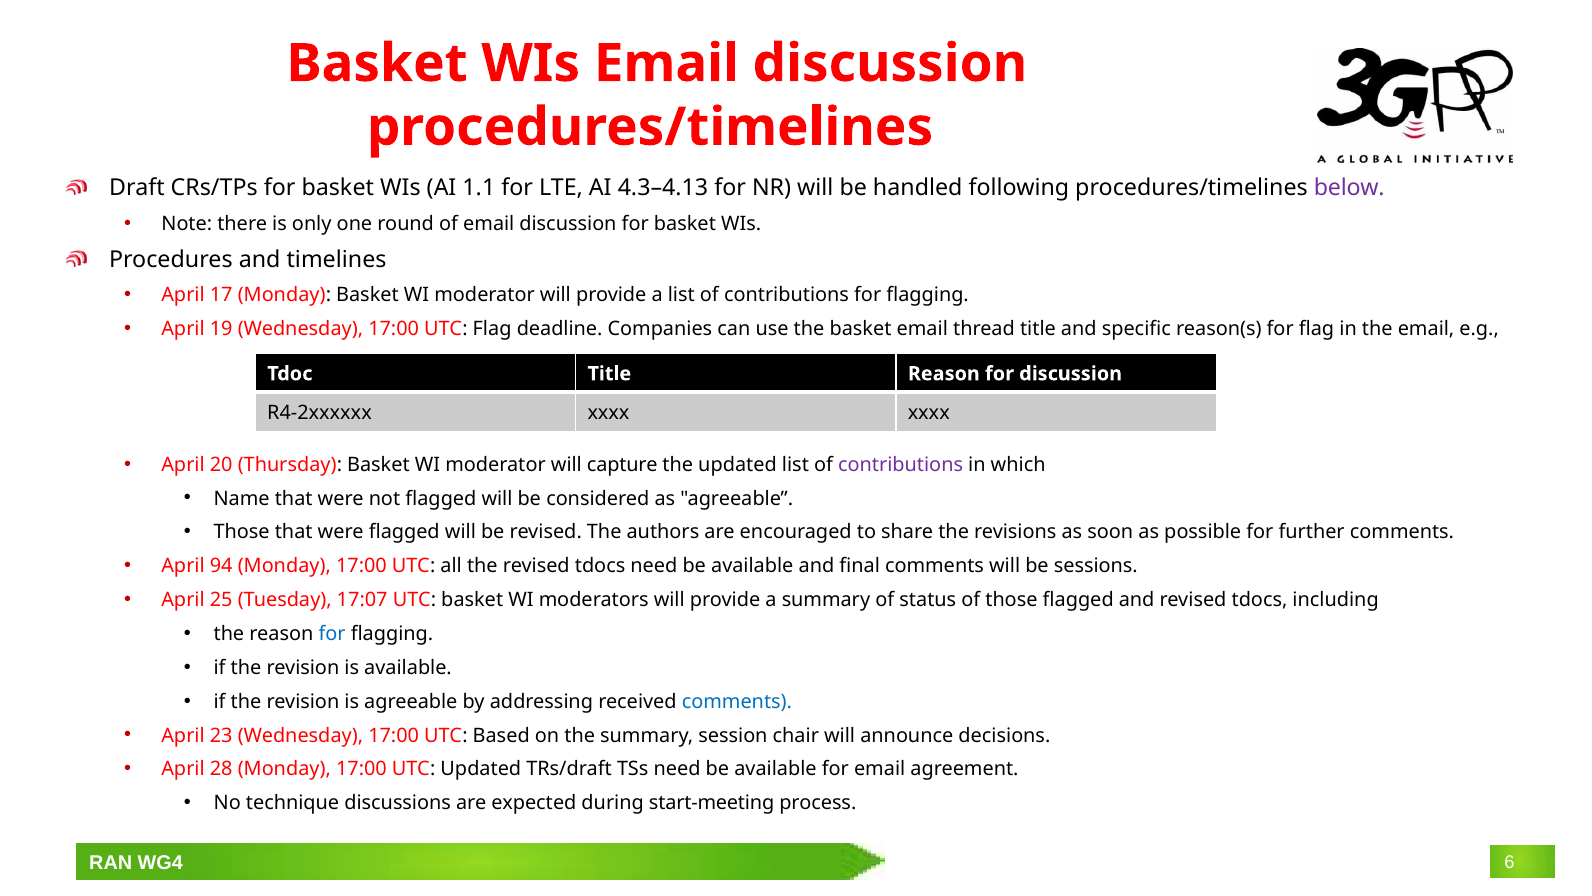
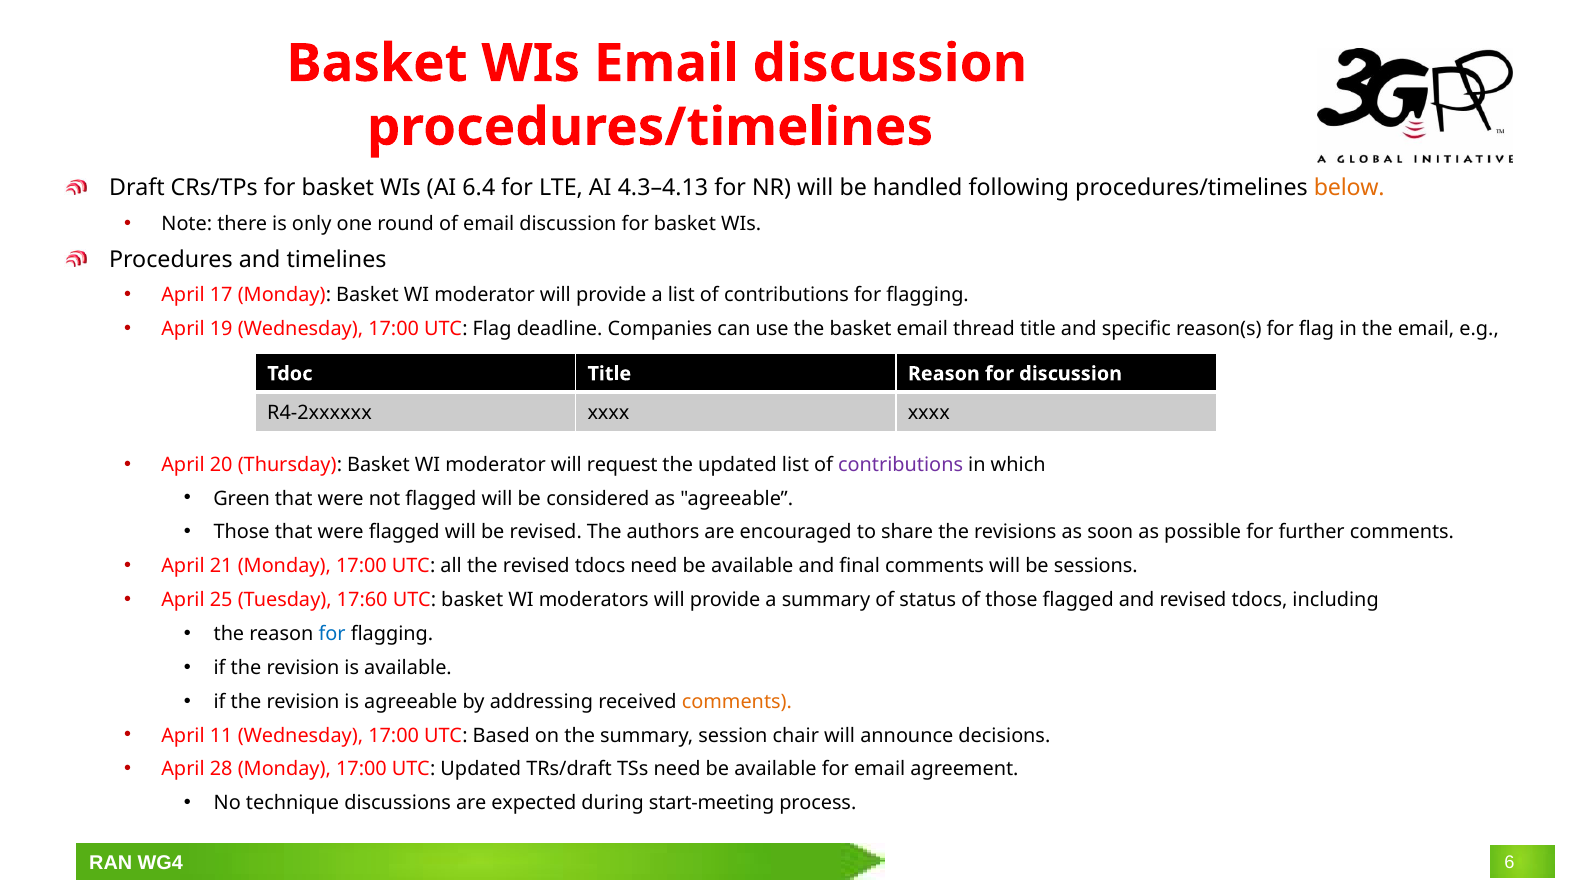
1.1: 1.1 -> 6.4
below colour: purple -> orange
capture: capture -> request
Name: Name -> Green
94: 94 -> 21
17:07: 17:07 -> 17:60
comments at (737, 701) colour: blue -> orange
23: 23 -> 11
